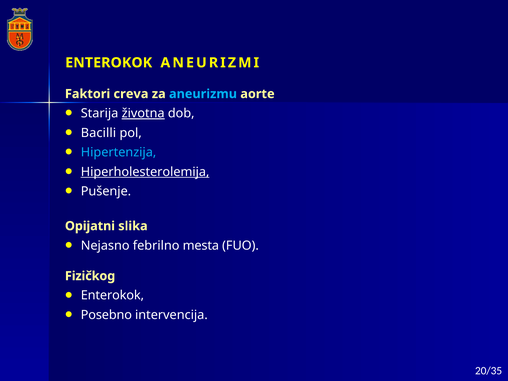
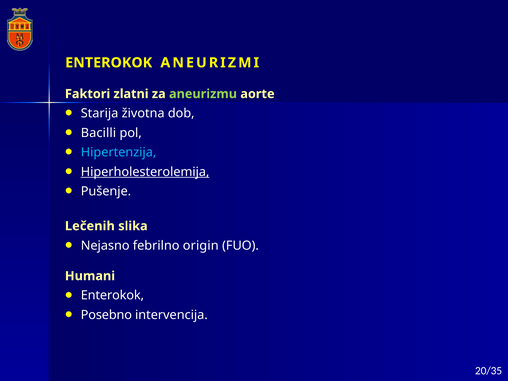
creva: creva -> zlatni
aneurizmu colour: light blue -> light green
životna underline: present -> none
Opijatni: Opijatni -> Lečenih
mesta: mesta -> origin
Fizičkog: Fizičkog -> Humani
